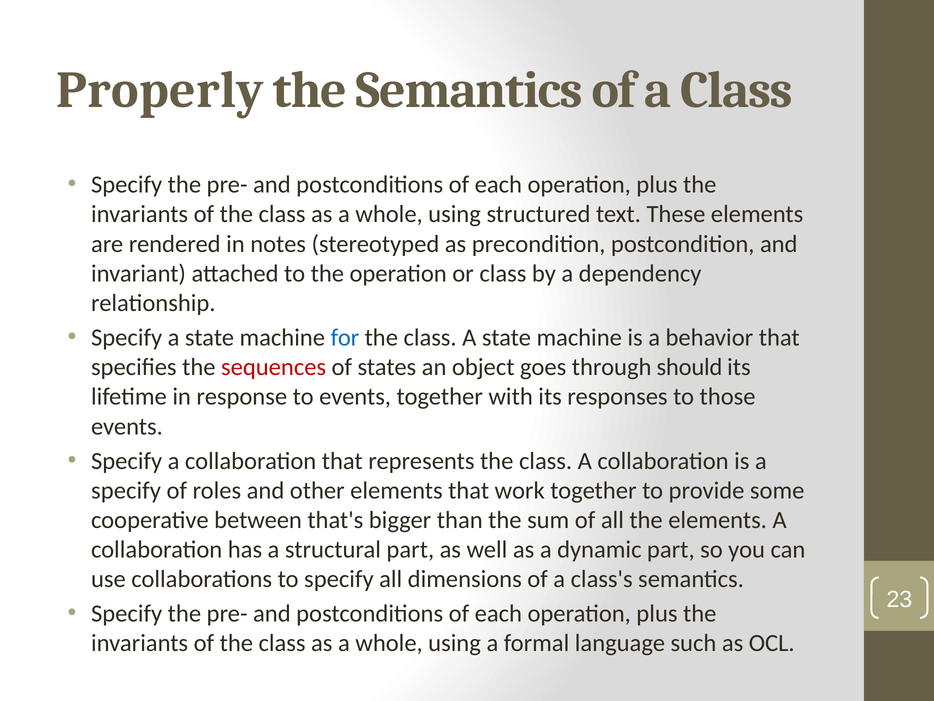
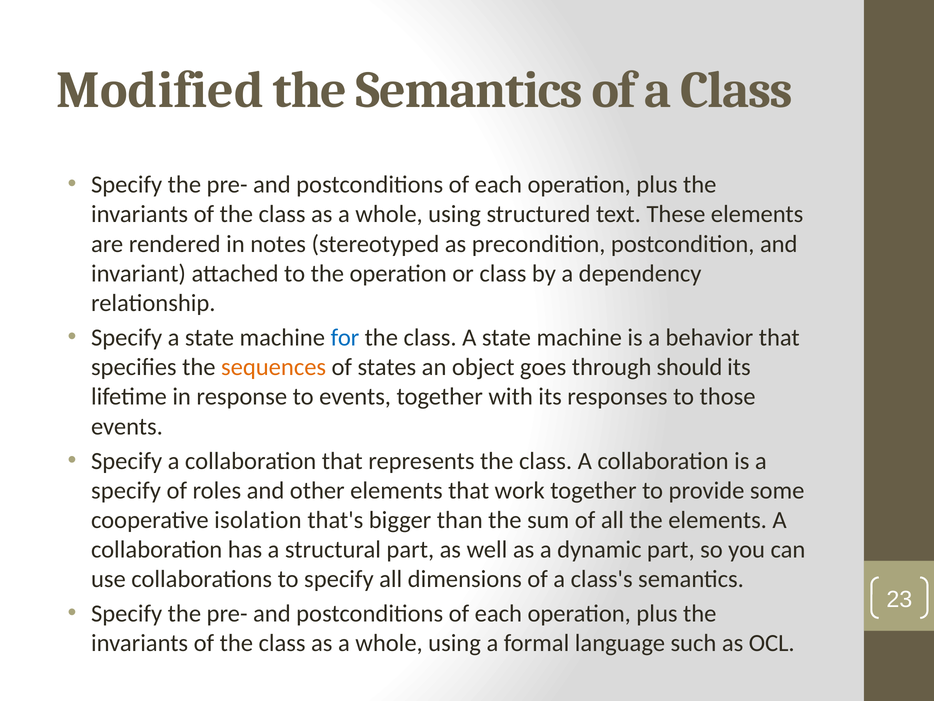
Properly: Properly -> Modified
sequences colour: red -> orange
between: between -> isolation
